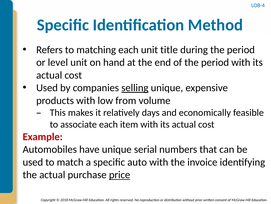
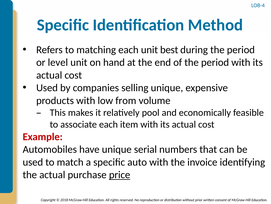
title: title -> best
selling underline: present -> none
days: days -> pool
